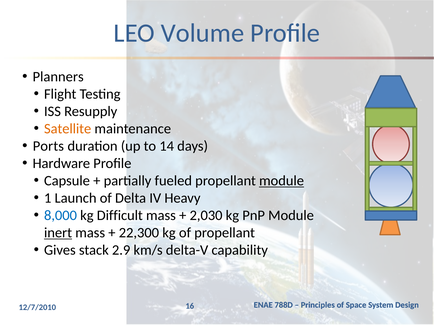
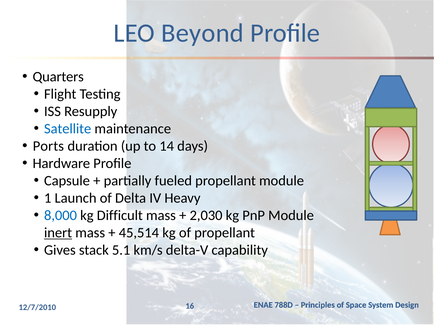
Volume: Volume -> Beyond
Planners: Planners -> Quarters
Satellite colour: orange -> blue
module at (282, 181) underline: present -> none
22,300: 22,300 -> 45,514
2.9: 2.9 -> 5.1
